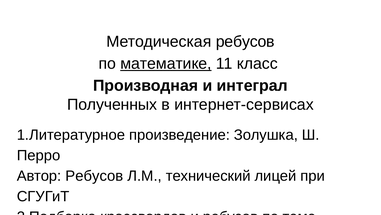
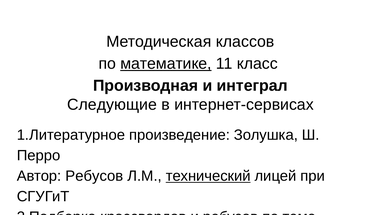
Методическая ребусов: ребусов -> классов
Полученных: Полученных -> Следующие
технический underline: none -> present
